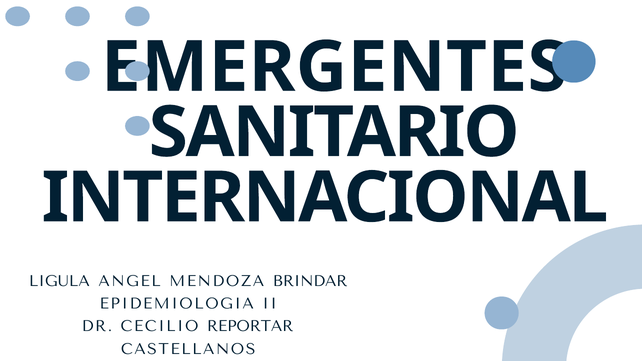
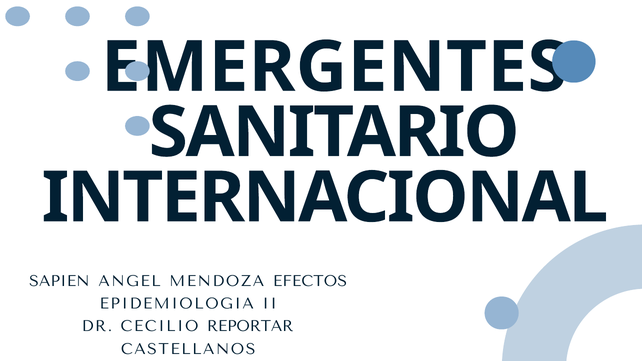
LIGULA: LIGULA -> SAPIEN
BRINDAR: BRINDAR -> EFECTOS
